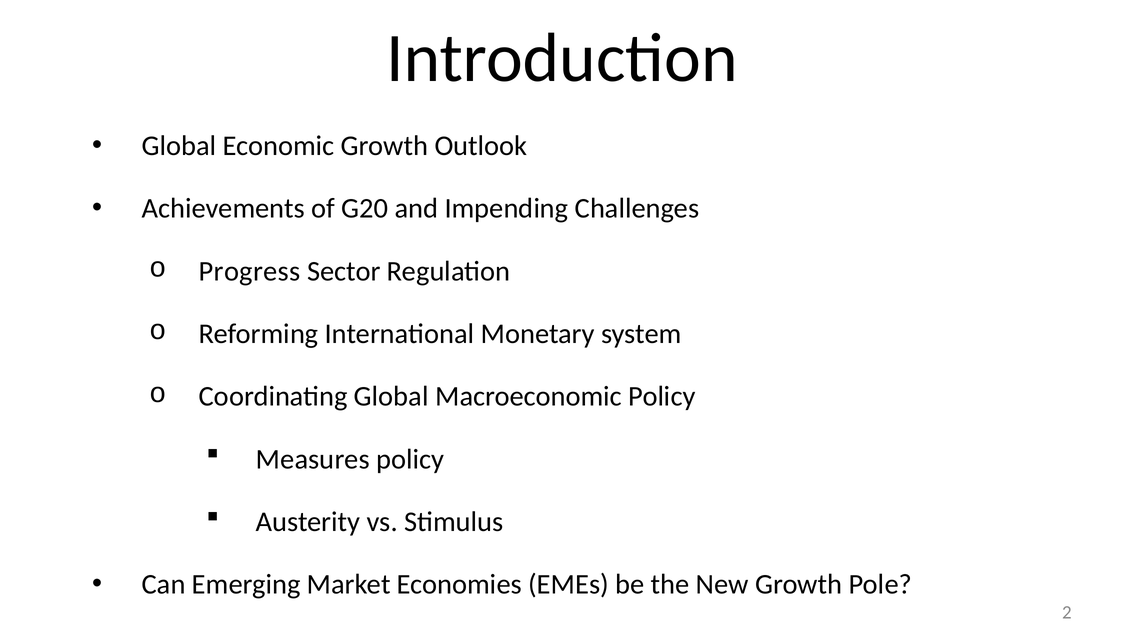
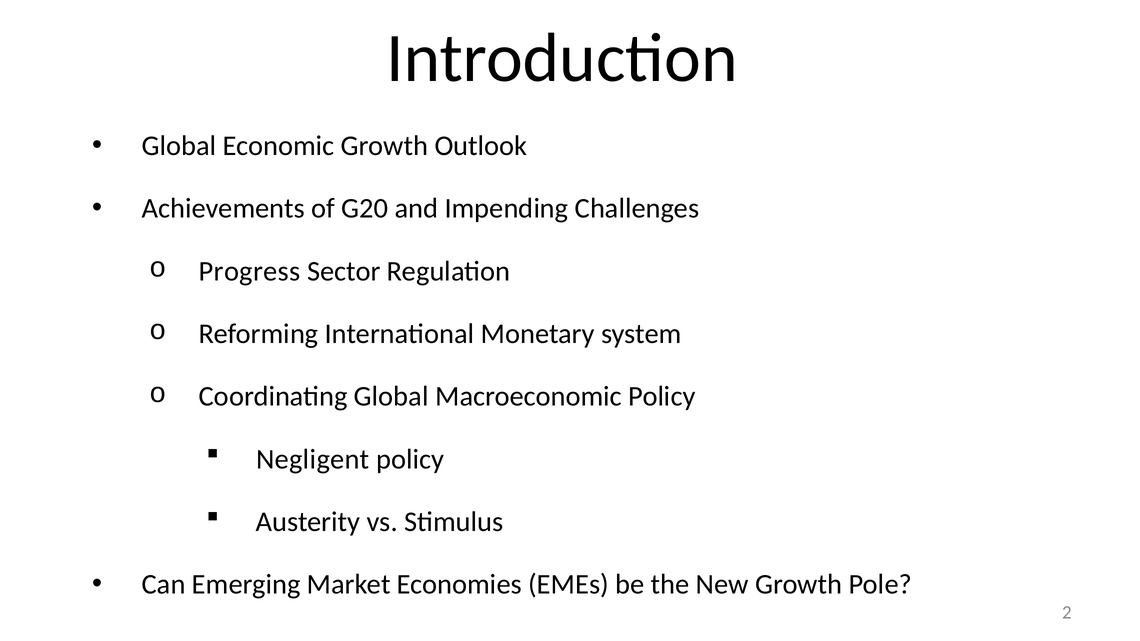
Measures: Measures -> Negligent
